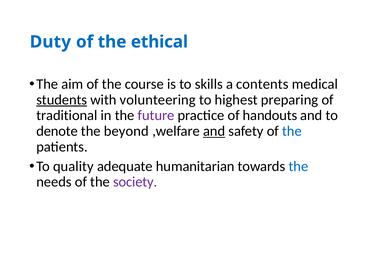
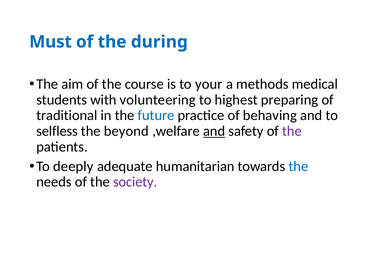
Duty: Duty -> Must
ethical: ethical -> during
skills: skills -> your
contents: contents -> methods
students underline: present -> none
future colour: purple -> blue
handouts: handouts -> behaving
denote: denote -> selfless
the at (292, 131) colour: blue -> purple
quality: quality -> deeply
